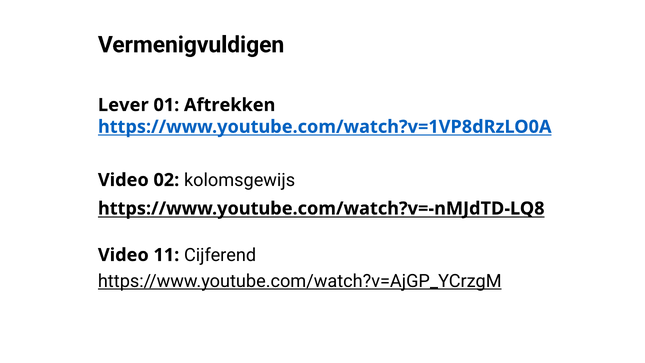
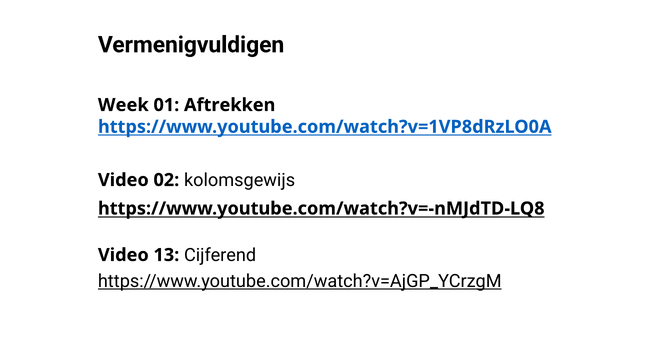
Lever: Lever -> Week
11: 11 -> 13
